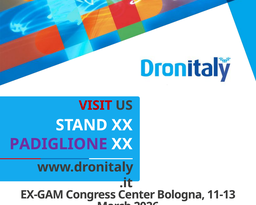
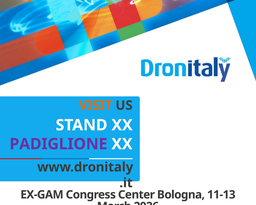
VISIT colour: red -> orange
